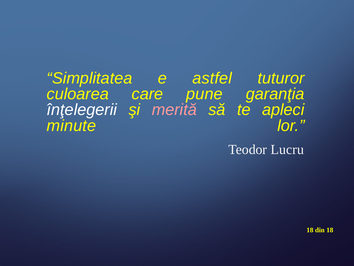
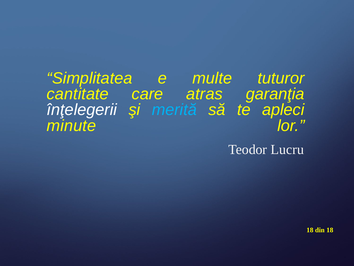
astfel: astfel -> multe
culoarea: culoarea -> cantitate
pune: pune -> atras
merită colour: pink -> light blue
